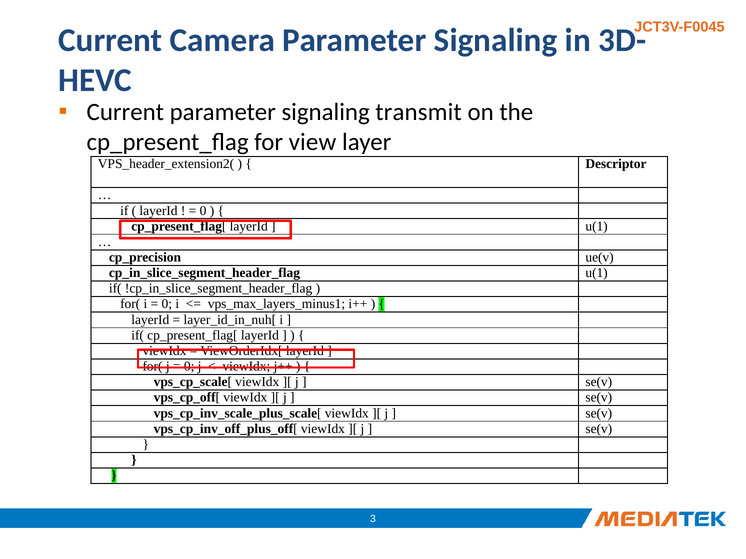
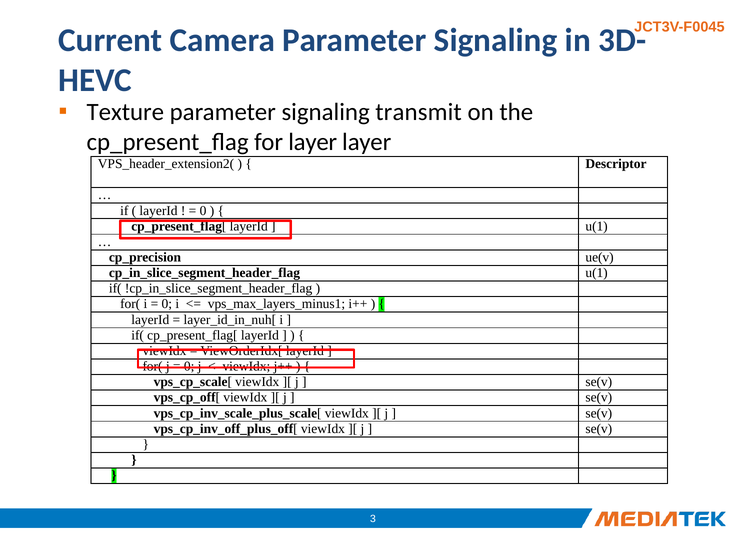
Current at (125, 112): Current -> Texture
for view: view -> layer
